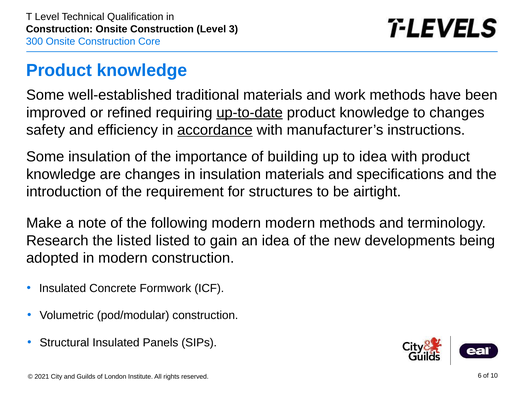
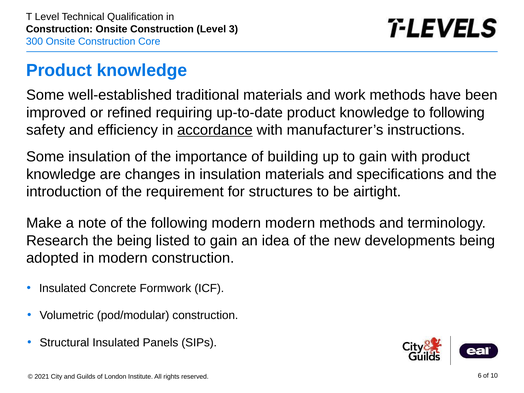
up-to-date underline: present -> none
to changes: changes -> following
up to idea: idea -> gain
the listed: listed -> being
